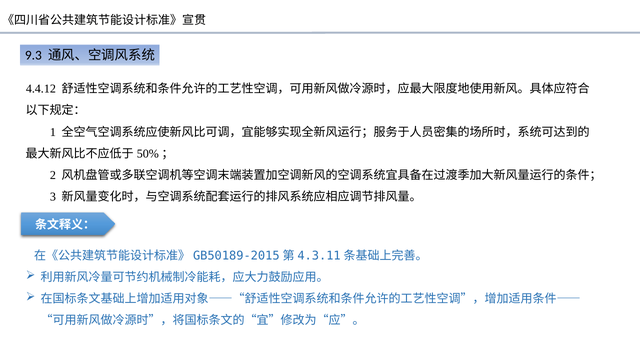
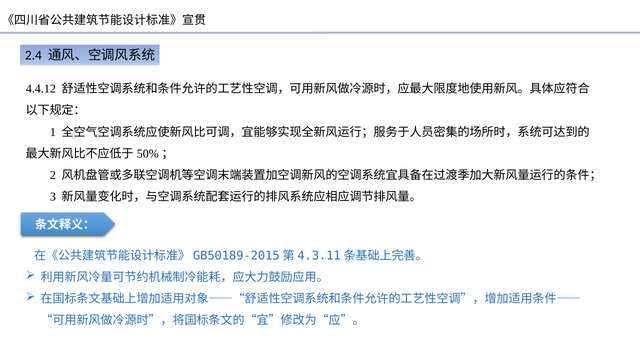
9.3: 9.3 -> 2.4
